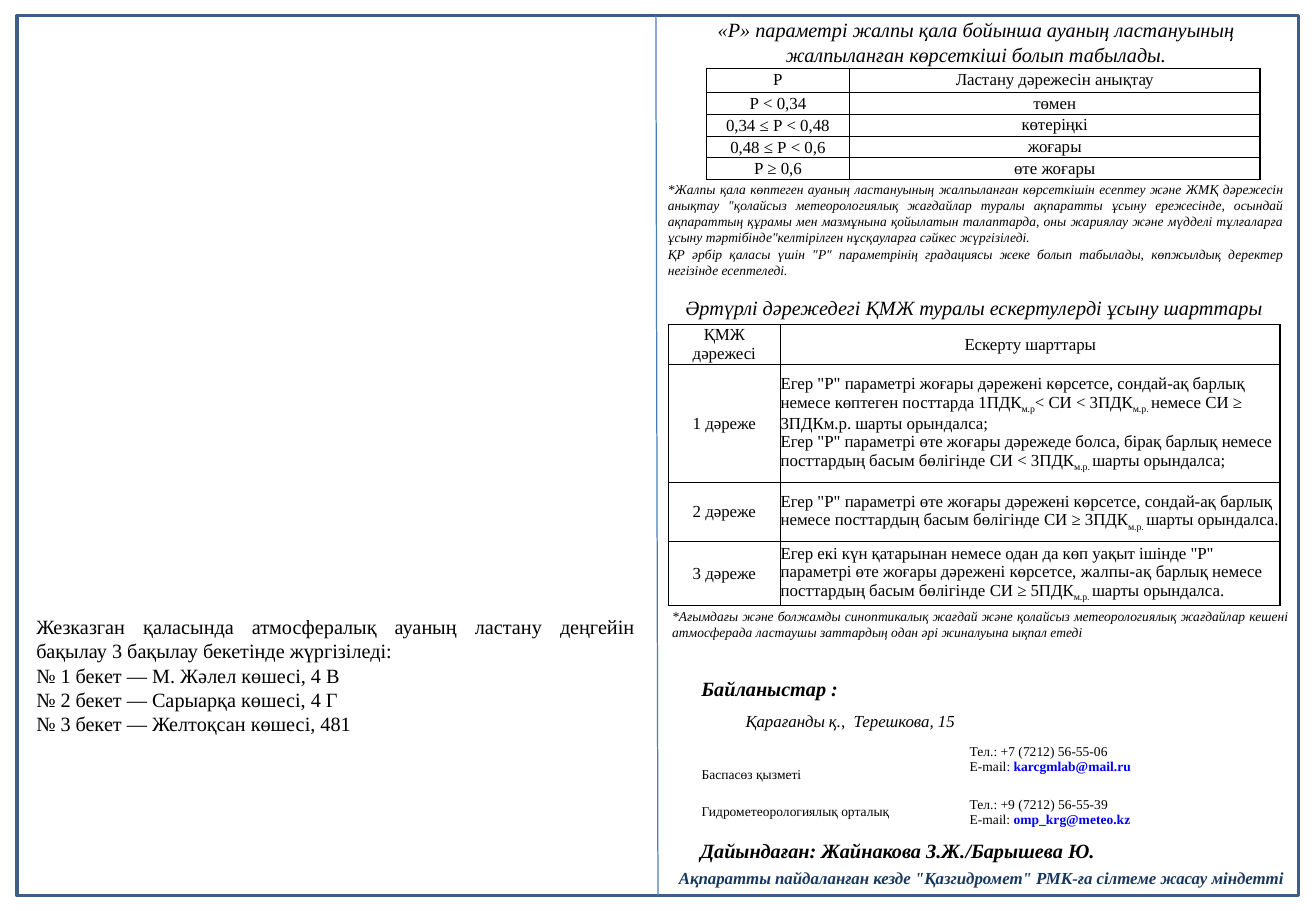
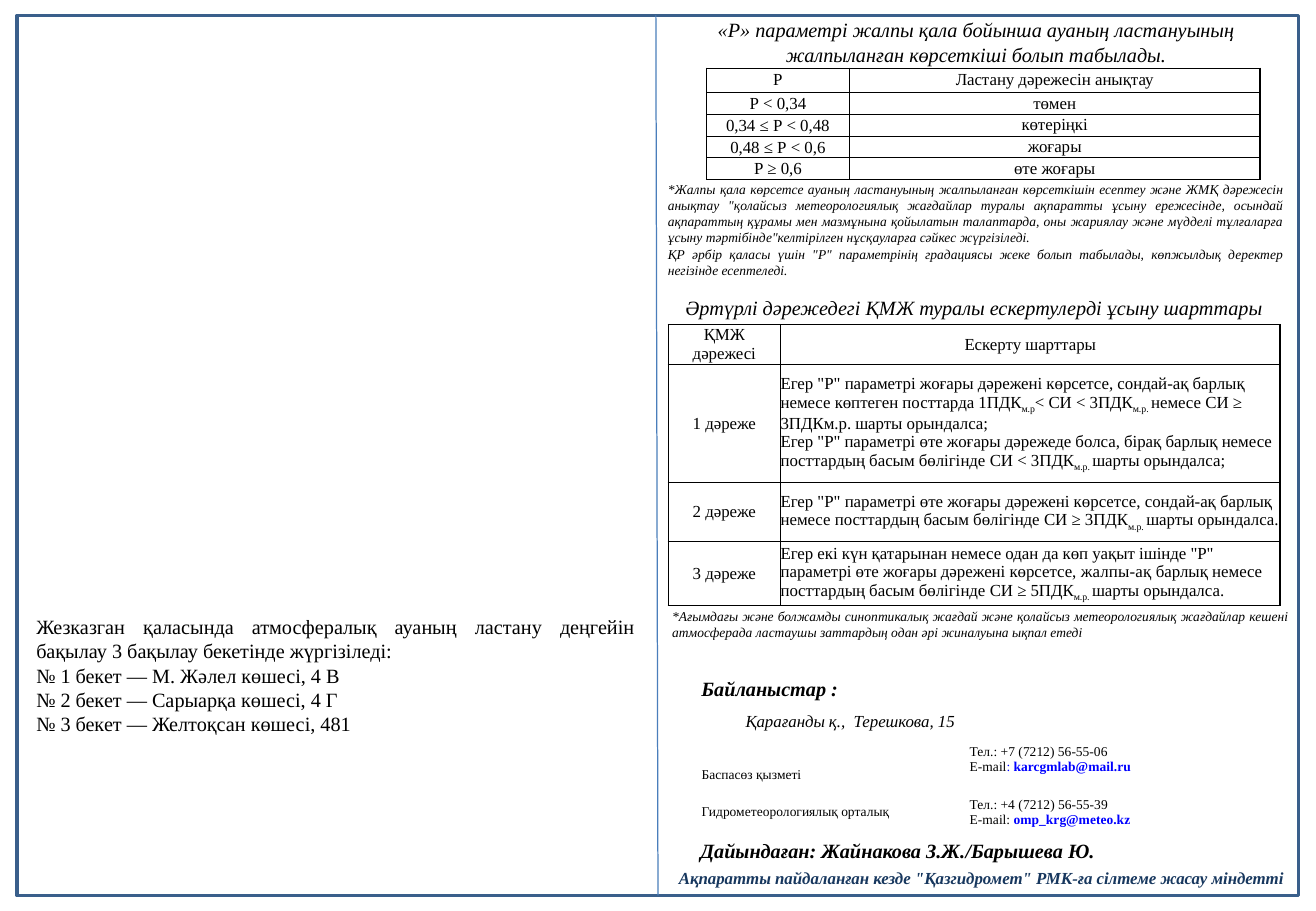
қала көптеген: көптеген -> көрсетсе
+9: +9 -> +4
